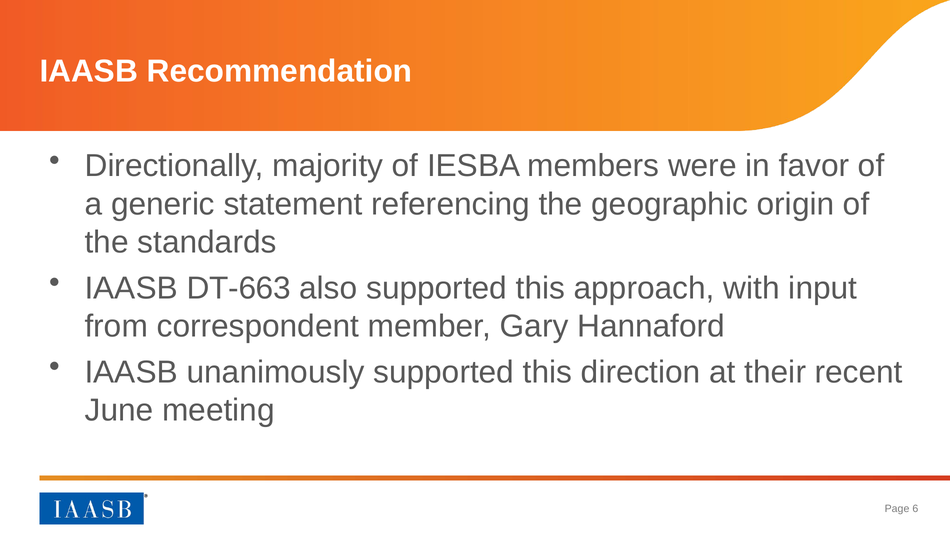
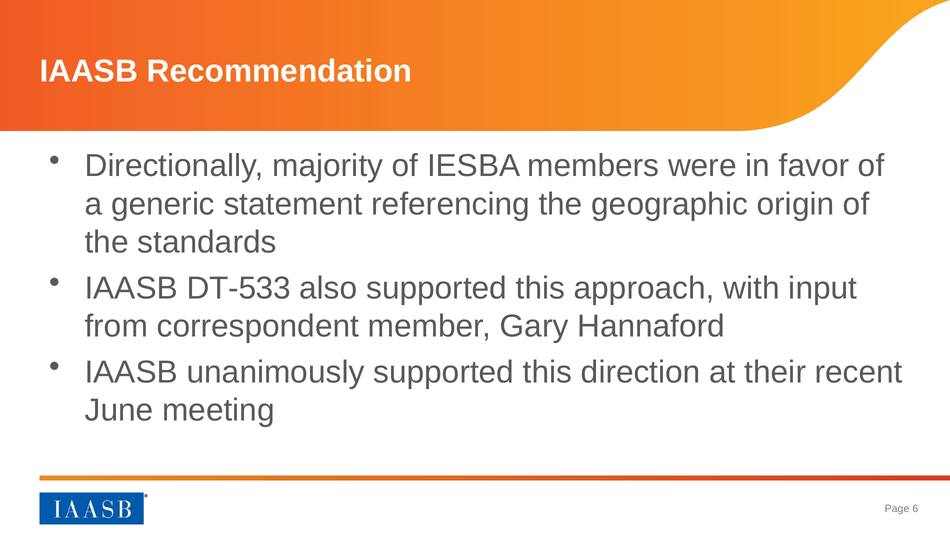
DT-663: DT-663 -> DT-533
